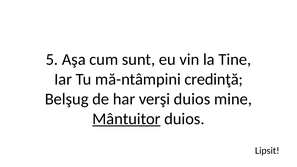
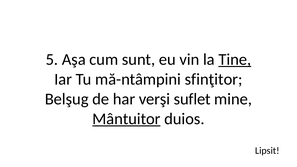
Tine underline: none -> present
credinţă: credinţă -> sfinţitor
verşi duios: duios -> suflet
